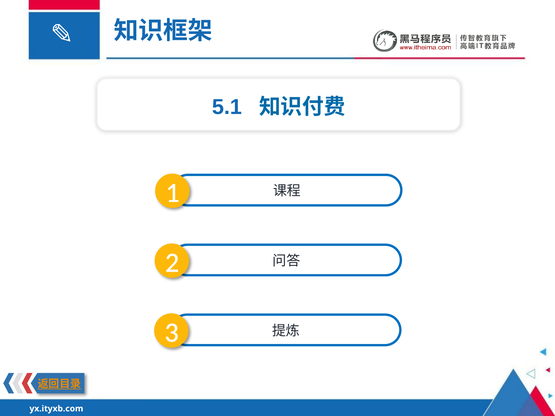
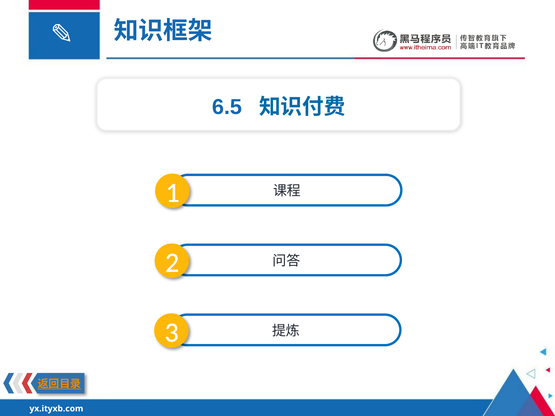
5.1: 5.1 -> 6.5
